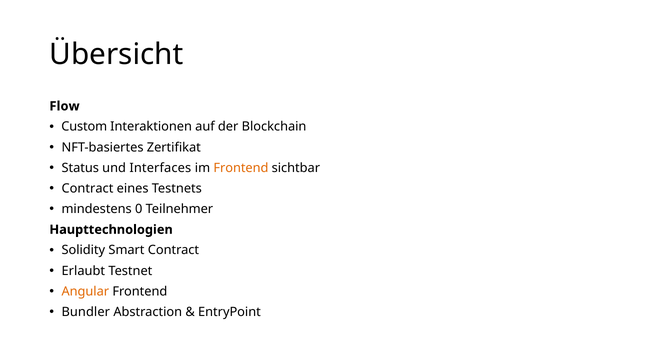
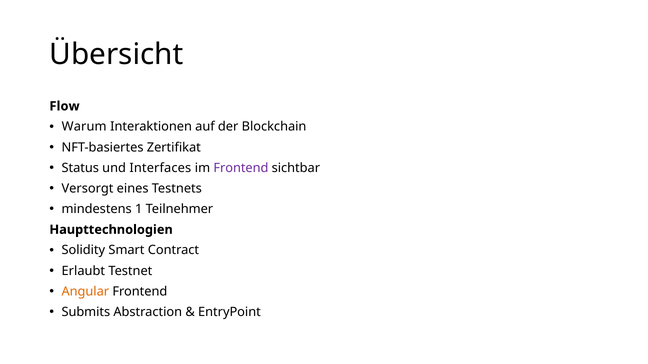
Custom: Custom -> Warum
Frontend at (241, 168) colour: orange -> purple
Contract at (87, 189): Contract -> Versorgt
0: 0 -> 1
Bundler: Bundler -> Submits
